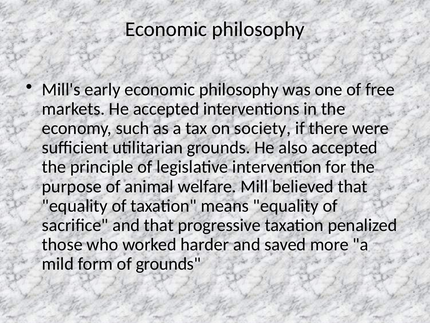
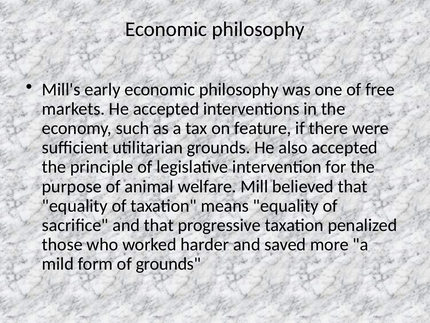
society: society -> feature
